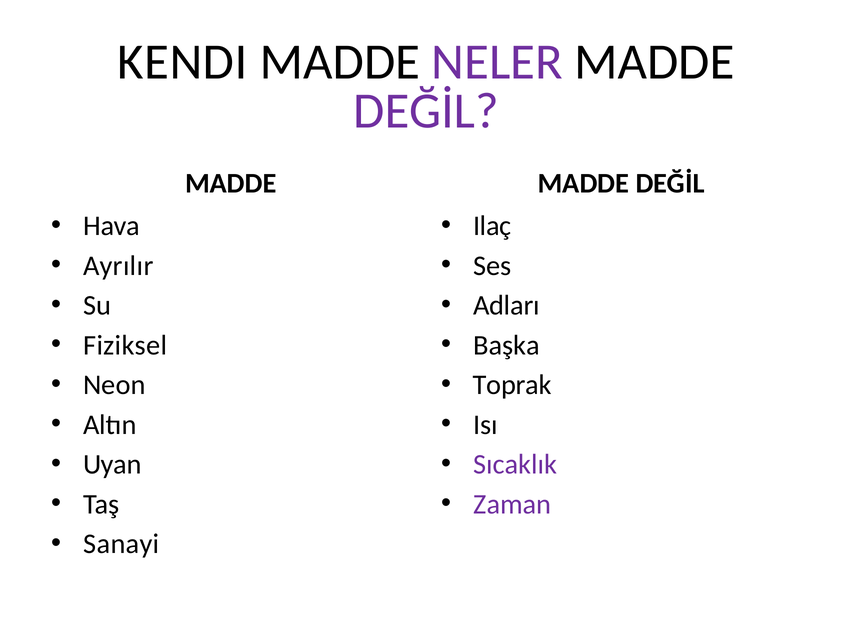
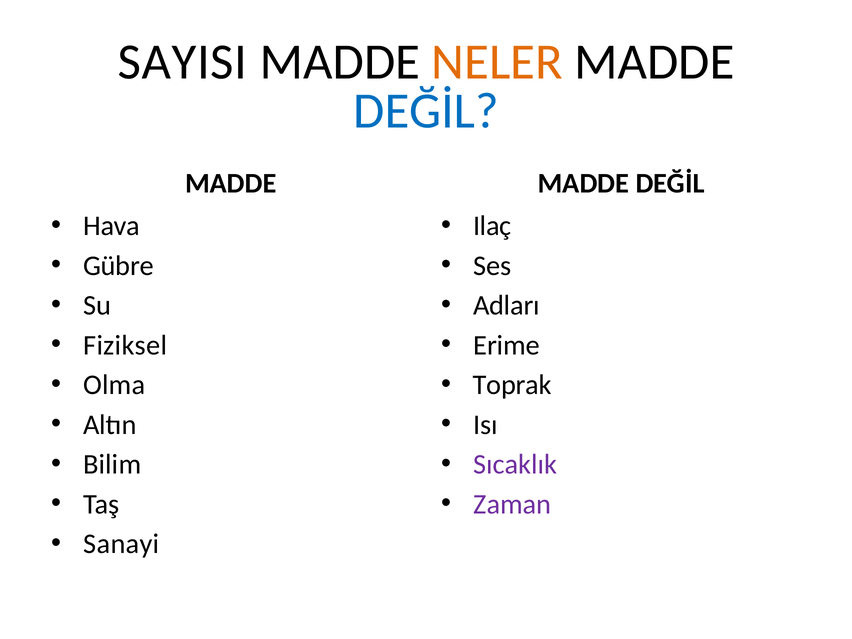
KENDI: KENDI -> SAYISI
NELER colour: purple -> orange
DEĞİL at (426, 111) colour: purple -> blue
Ayrılır: Ayrılır -> Gübre
Başka: Başka -> Erime
Neon: Neon -> Olma
Uyan: Uyan -> Bilim
